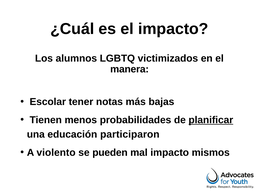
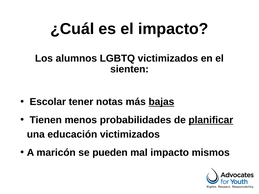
manera: manera -> sienten
bajas underline: none -> present
educación participaron: participaron -> victimizados
violento: violento -> maricón
